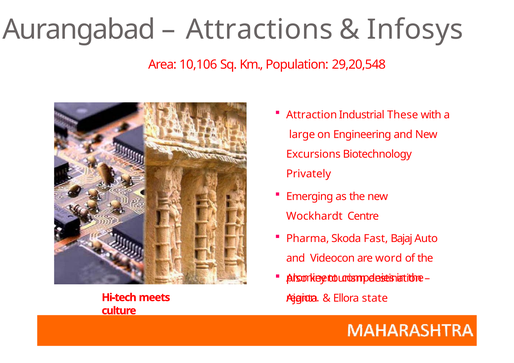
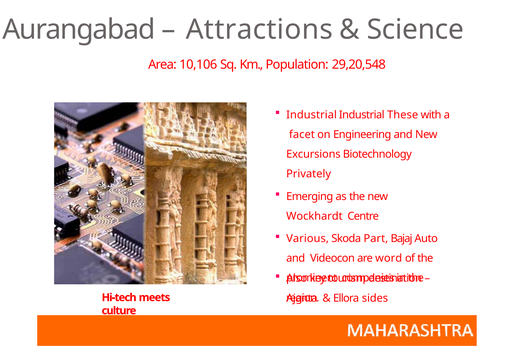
Infosys: Infosys -> Science
Attraction at (312, 115): Attraction -> Industrial
large: large -> facet
Pharma: Pharma -> Various
Fast: Fast -> Part
state: state -> sides
